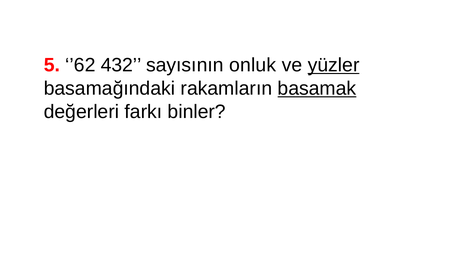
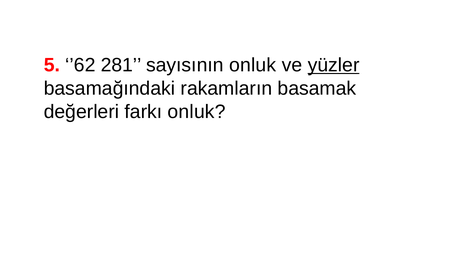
432: 432 -> 281
basamak underline: present -> none
farkı binler: binler -> onluk
